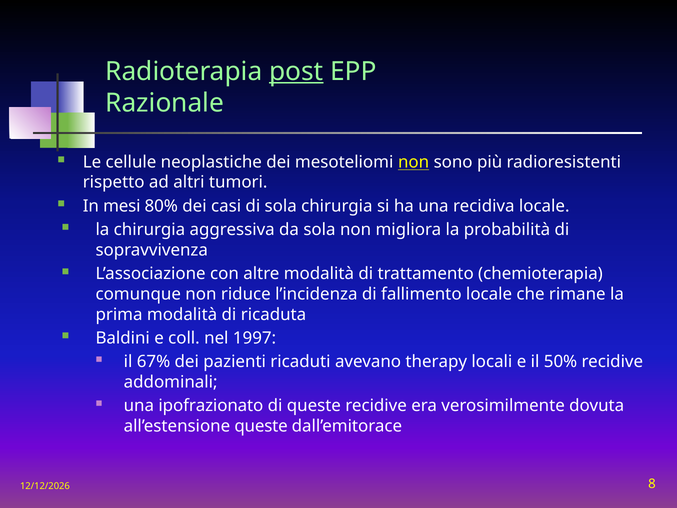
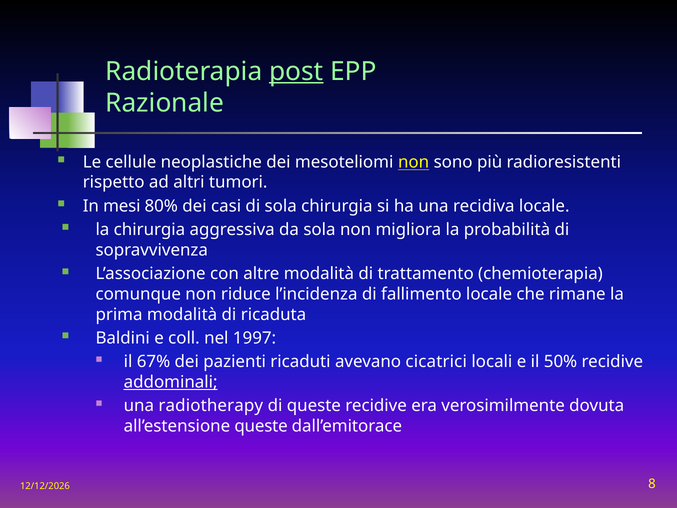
therapy: therapy -> cicatrici
addominali underline: none -> present
ipofrazionato: ipofrazionato -> radiotherapy
